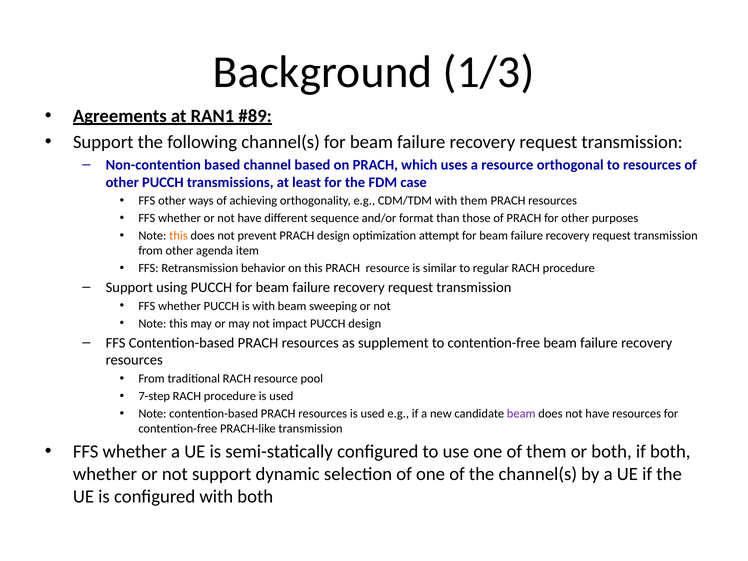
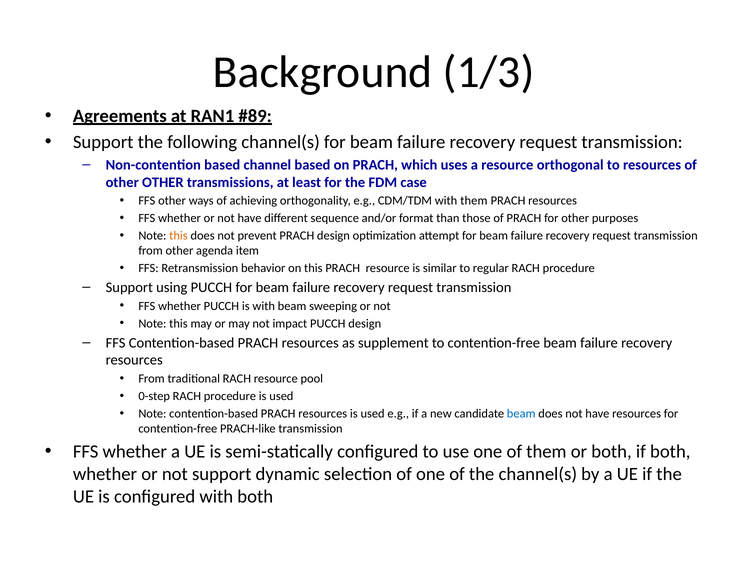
other PUCCH: PUCCH -> OTHER
7-step: 7-step -> 0-step
beam at (521, 414) colour: purple -> blue
